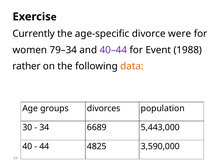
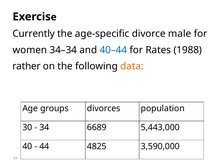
were: were -> male
79–34: 79–34 -> 34–34
40–44 colour: purple -> blue
Event: Event -> Rates
